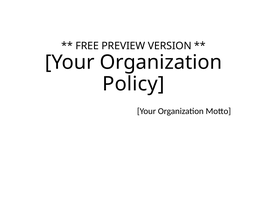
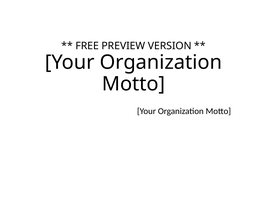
Policy at (133, 84): Policy -> Motto
